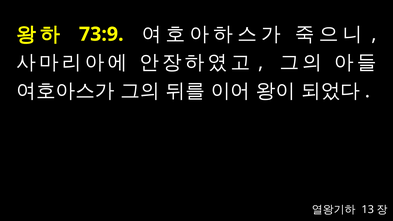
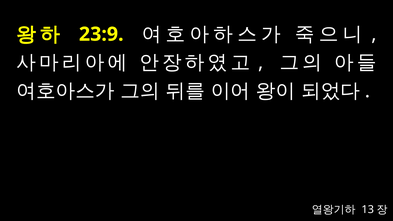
73:9: 73:9 -> 23:9
